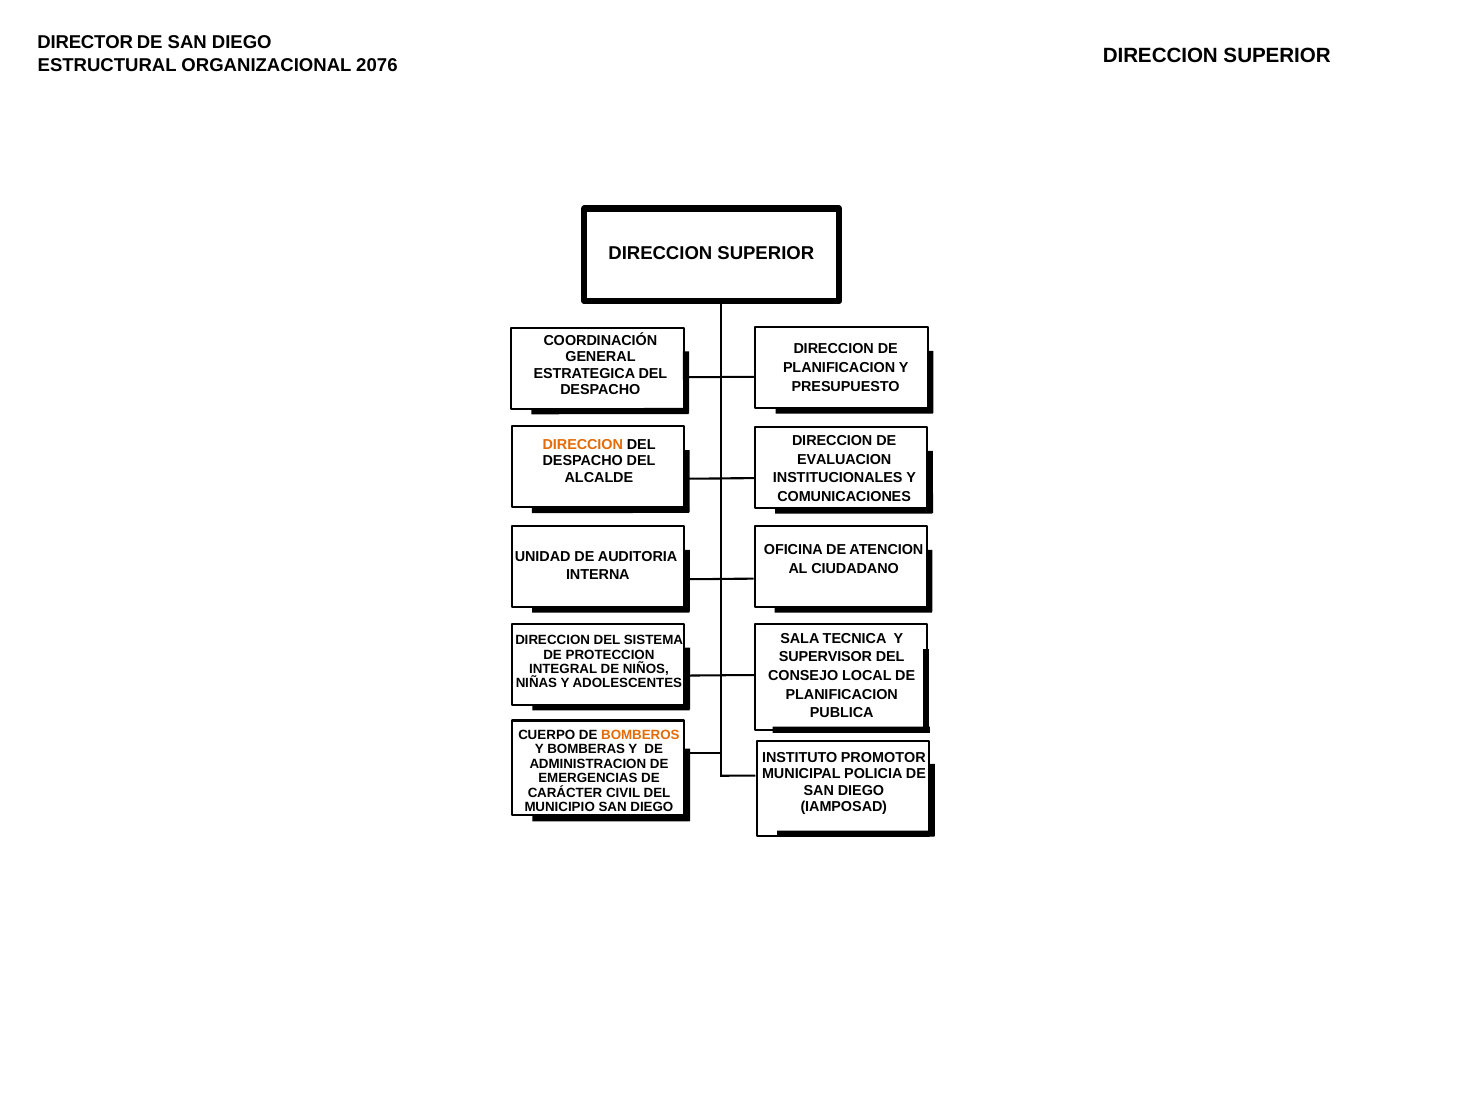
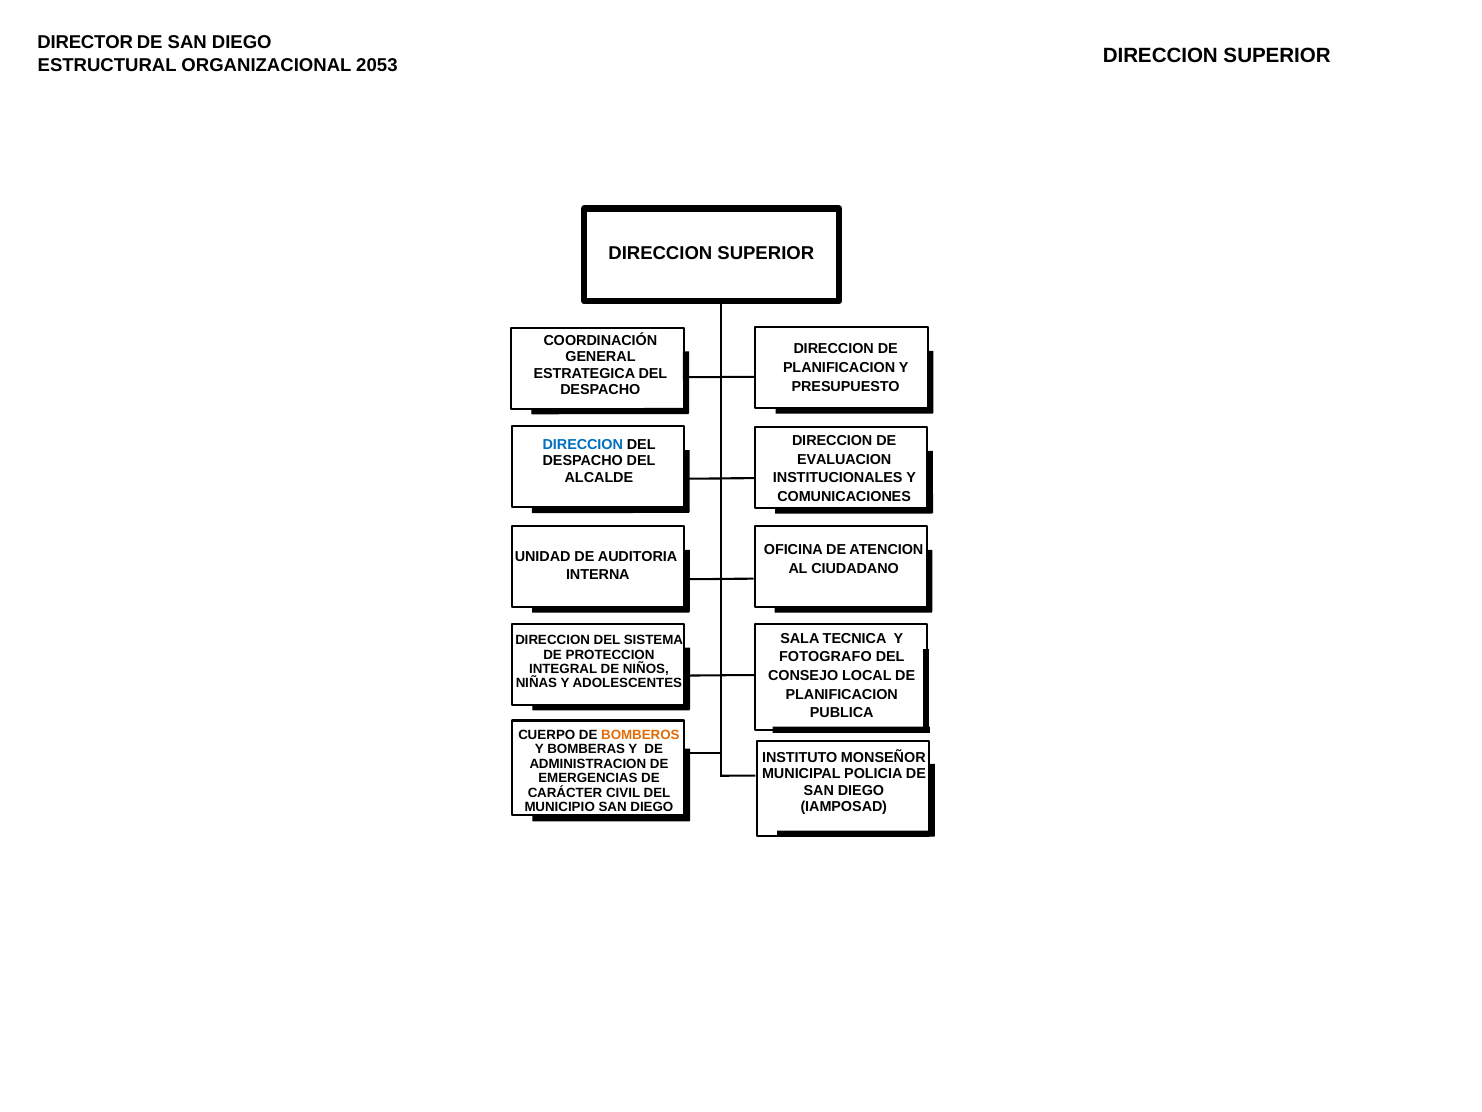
2076: 2076 -> 2053
DIRECCION at (583, 444) colour: orange -> blue
SUPERVISOR: SUPERVISOR -> FOTOGRAFO
PROMOTOR: PROMOTOR -> MONSEÑOR
